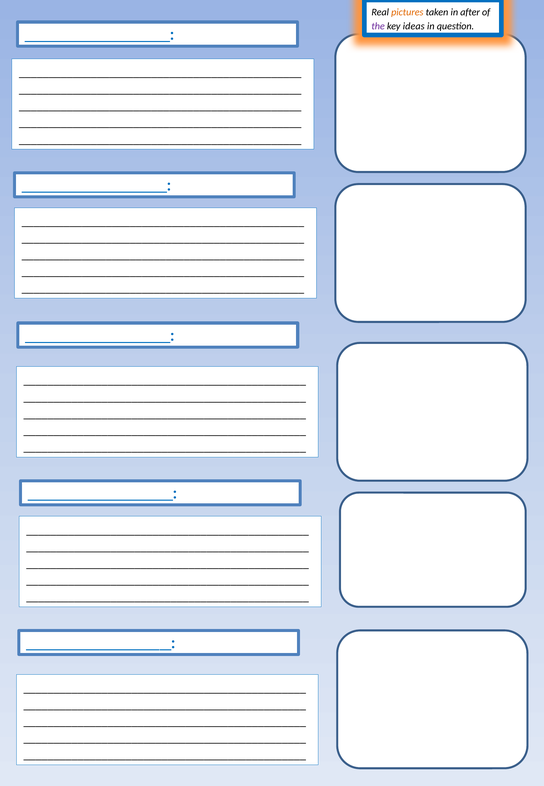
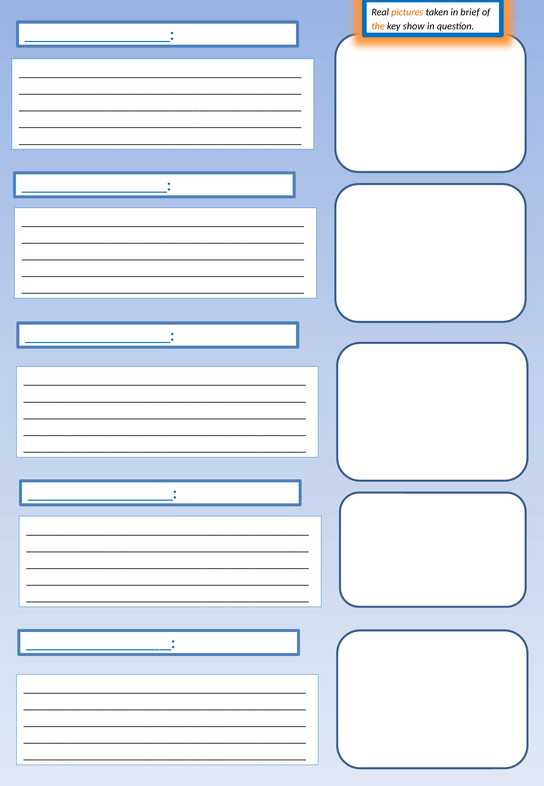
after: after -> brief
the colour: purple -> orange
ideas: ideas -> show
